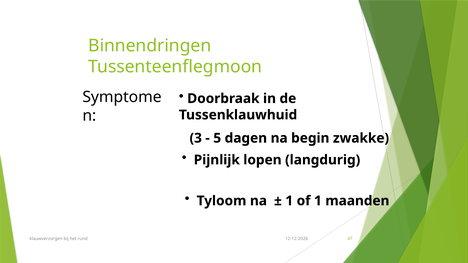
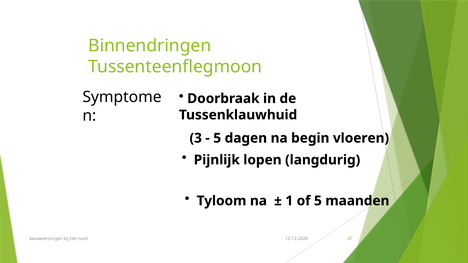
zwakke: zwakke -> vloeren
of 1: 1 -> 5
